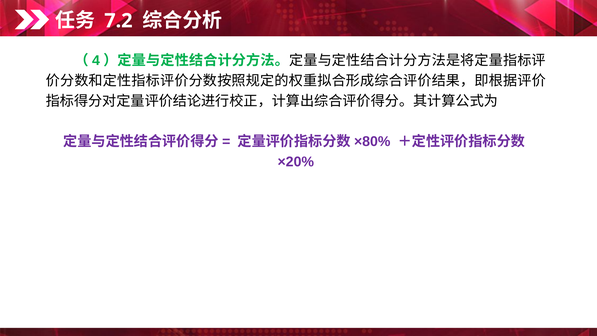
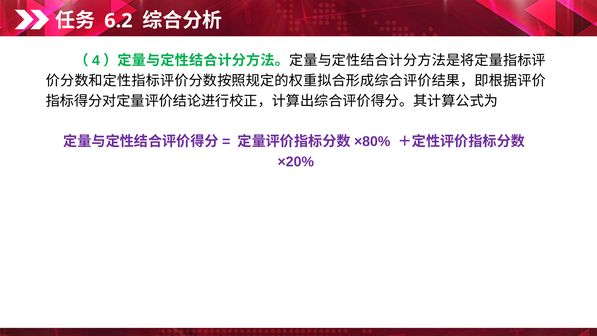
7.2: 7.2 -> 6.2
